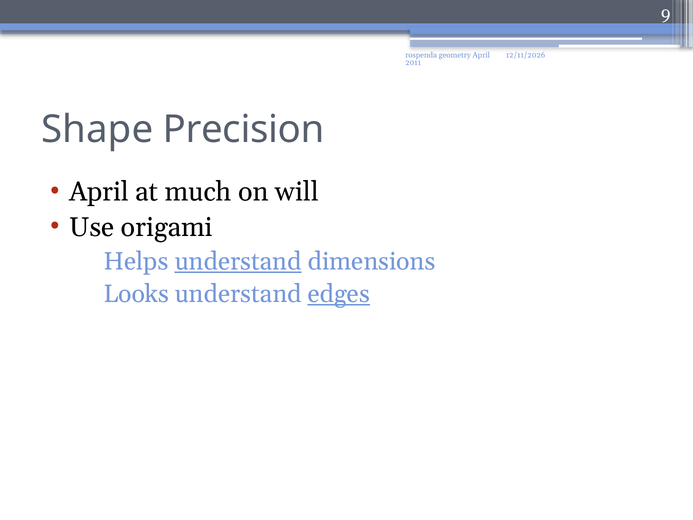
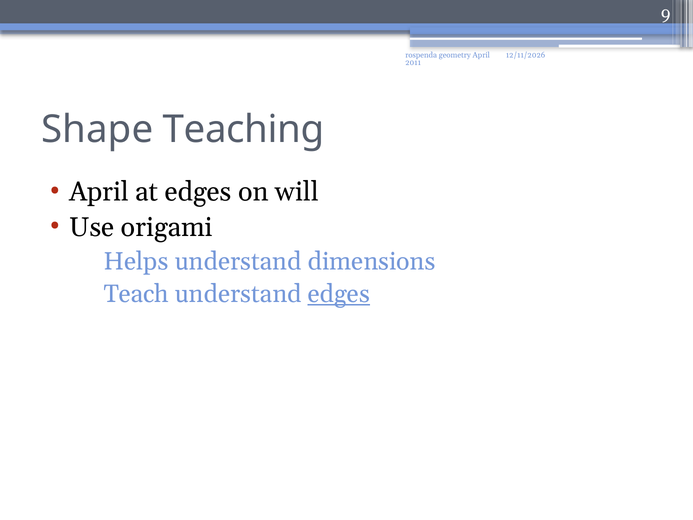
Precision: Precision -> Teaching
at much: much -> edges
understand at (238, 261) underline: present -> none
Looks: Looks -> Teach
